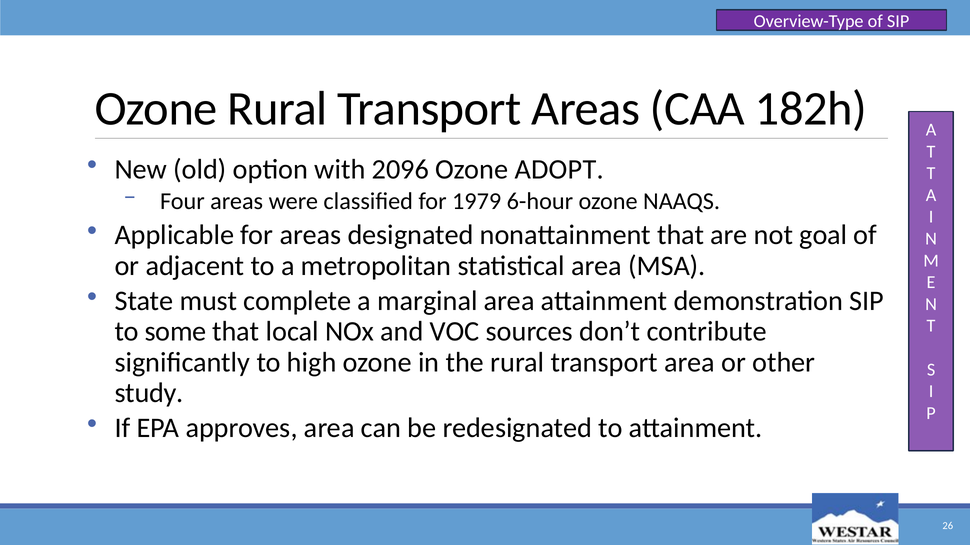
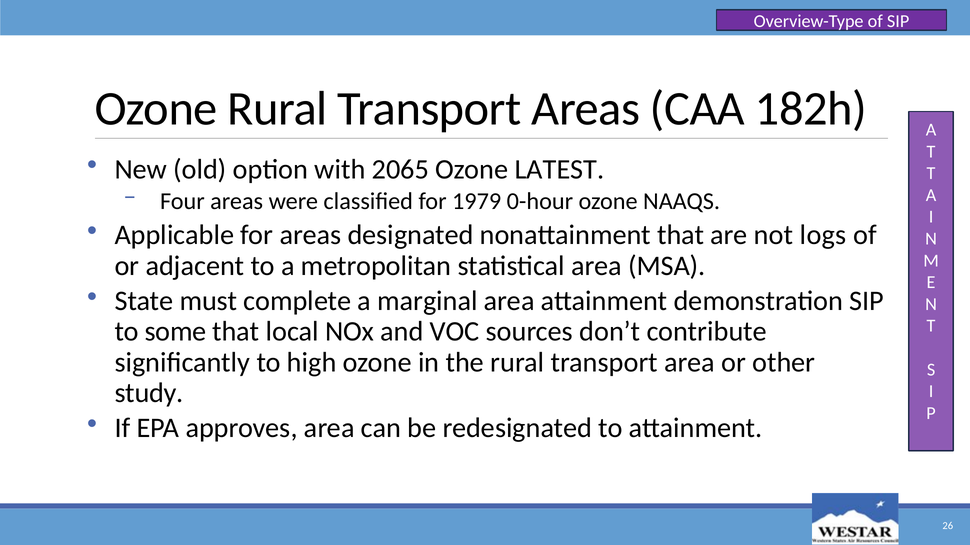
2096: 2096 -> 2065
ADOPT: ADOPT -> LATEST
6-hour: 6-hour -> 0-hour
goal: goal -> logs
